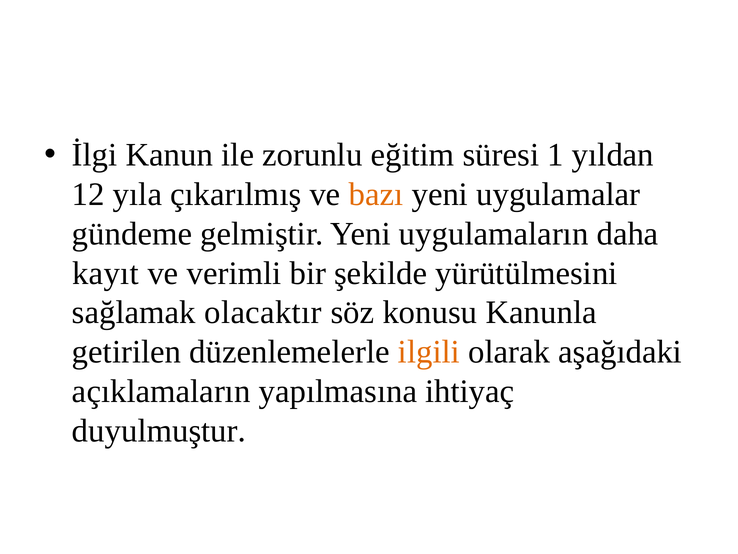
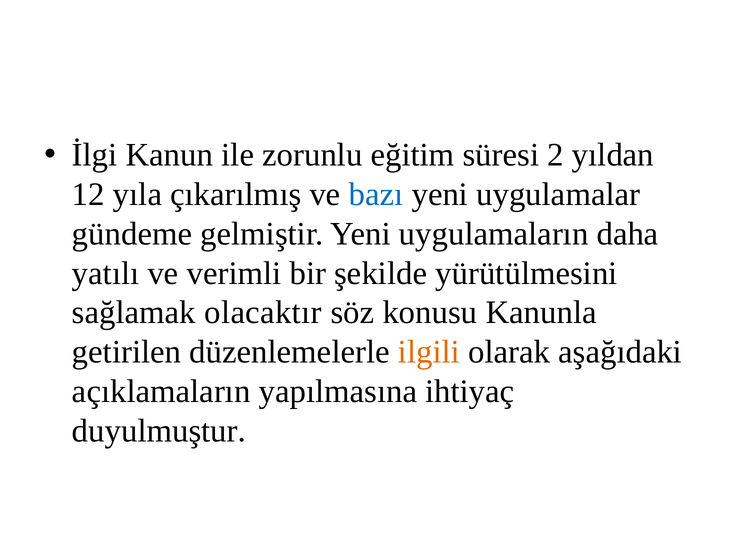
1: 1 -> 2
bazı colour: orange -> blue
kayıt: kayıt -> yatılı
